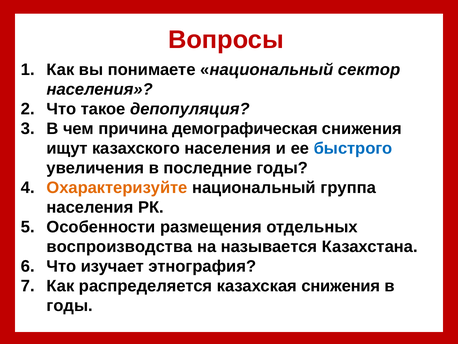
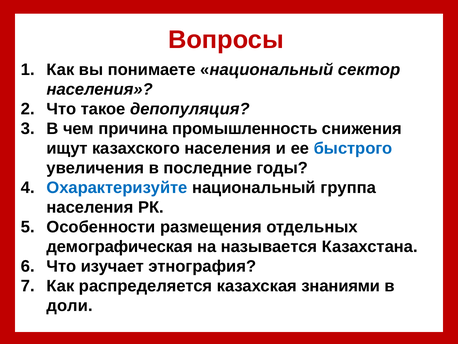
демографическая: демографическая -> промышленность
Охарактеризуйте colour: orange -> blue
воспроизводства: воспроизводства -> демографическая
казахская снижения: снижения -> знаниями
годы at (70, 305): годы -> доли
